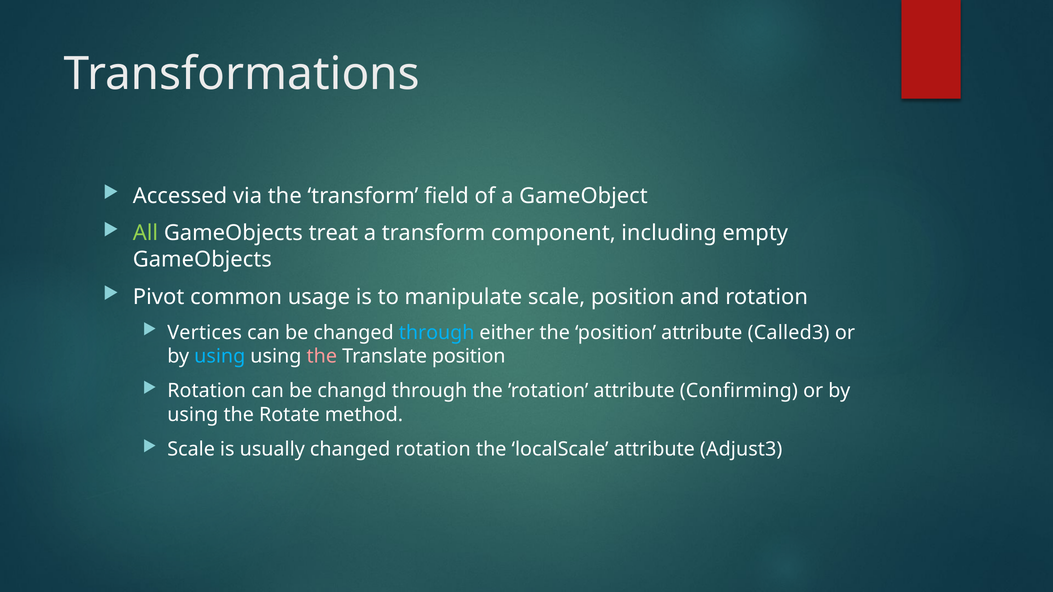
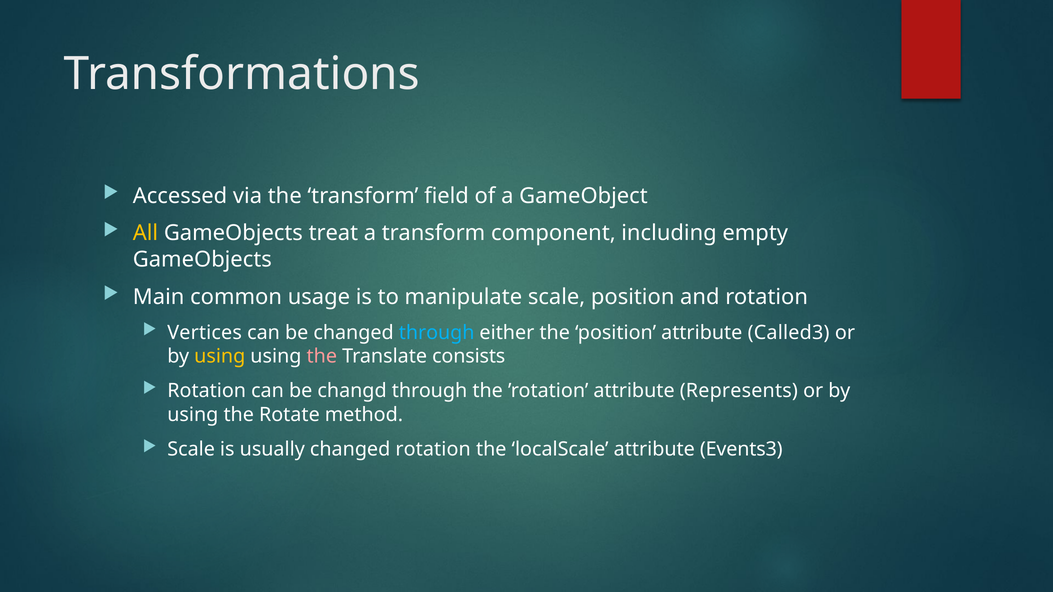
All colour: light green -> yellow
Pivot: Pivot -> Main
using at (220, 356) colour: light blue -> yellow
Translate position: position -> consists
Confirming: Confirming -> Represents
Adjust3: Adjust3 -> Events3
